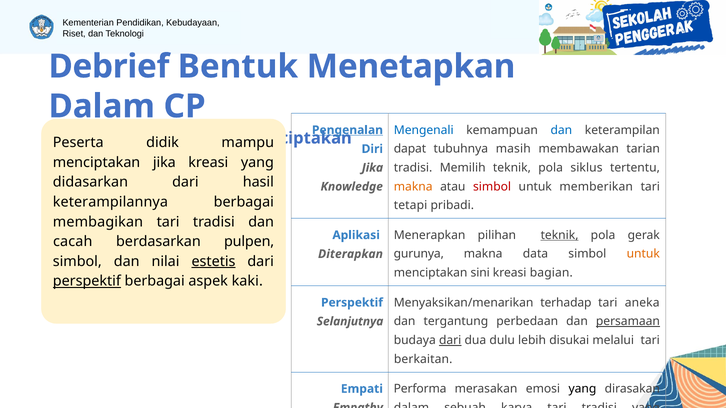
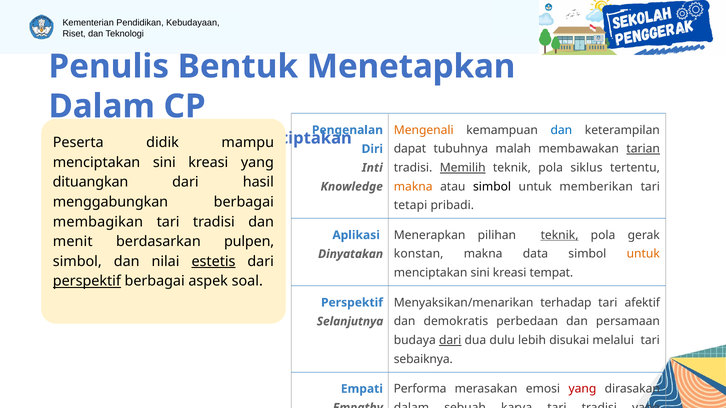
Debrief: Debrief -> Penulis
Mengenali colour: blue -> orange
Pengenalan underline: present -> none
masih: masih -> malah
tarian underline: none -> present
jika at (164, 163): jika -> sini
Memilih underline: none -> present
Jika at (372, 168): Jika -> Inti
didasarkan: didasarkan -> dituangkan
simbol at (492, 187) colour: red -> black
keterampilannya: keterampilannya -> menggabungkan
cacah: cacah -> menit
gurunya: gurunya -> konstan
Diterapkan: Diterapkan -> Dinyatakan
bagian: bagian -> tempat
kaki: kaki -> soal
aneka: aneka -> afektif
tergantung: tergantung -> demokratis
persamaan underline: present -> none
berkaitan: berkaitan -> sebaiknya
yang at (582, 389) colour: black -> red
